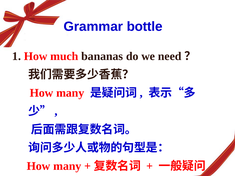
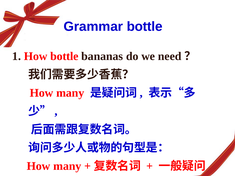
How much: much -> bottle
